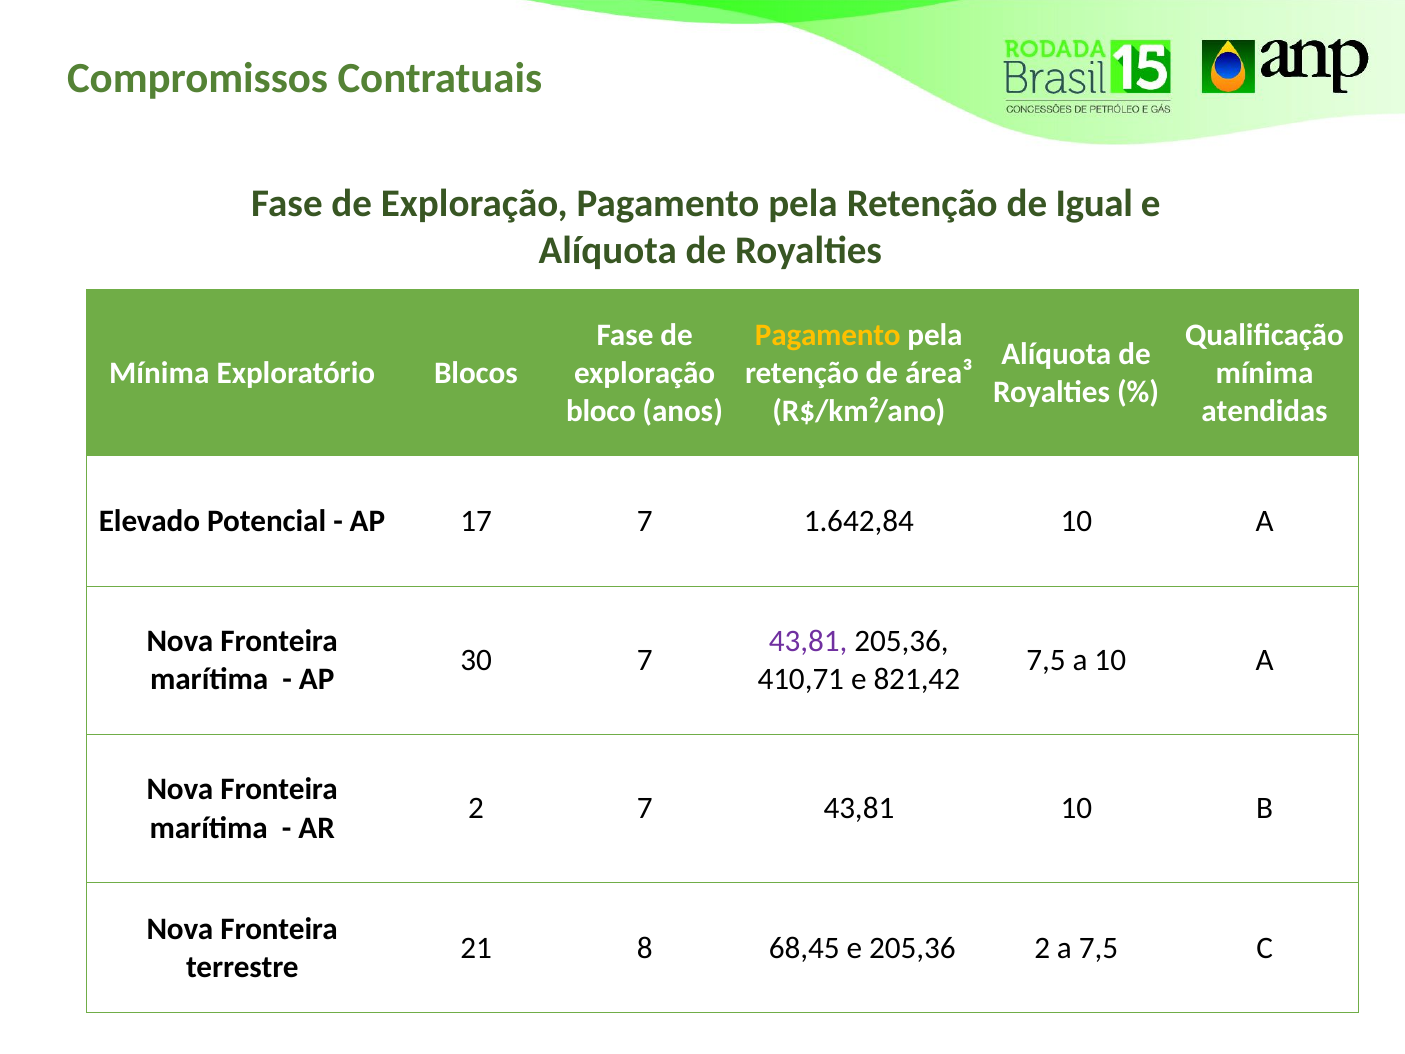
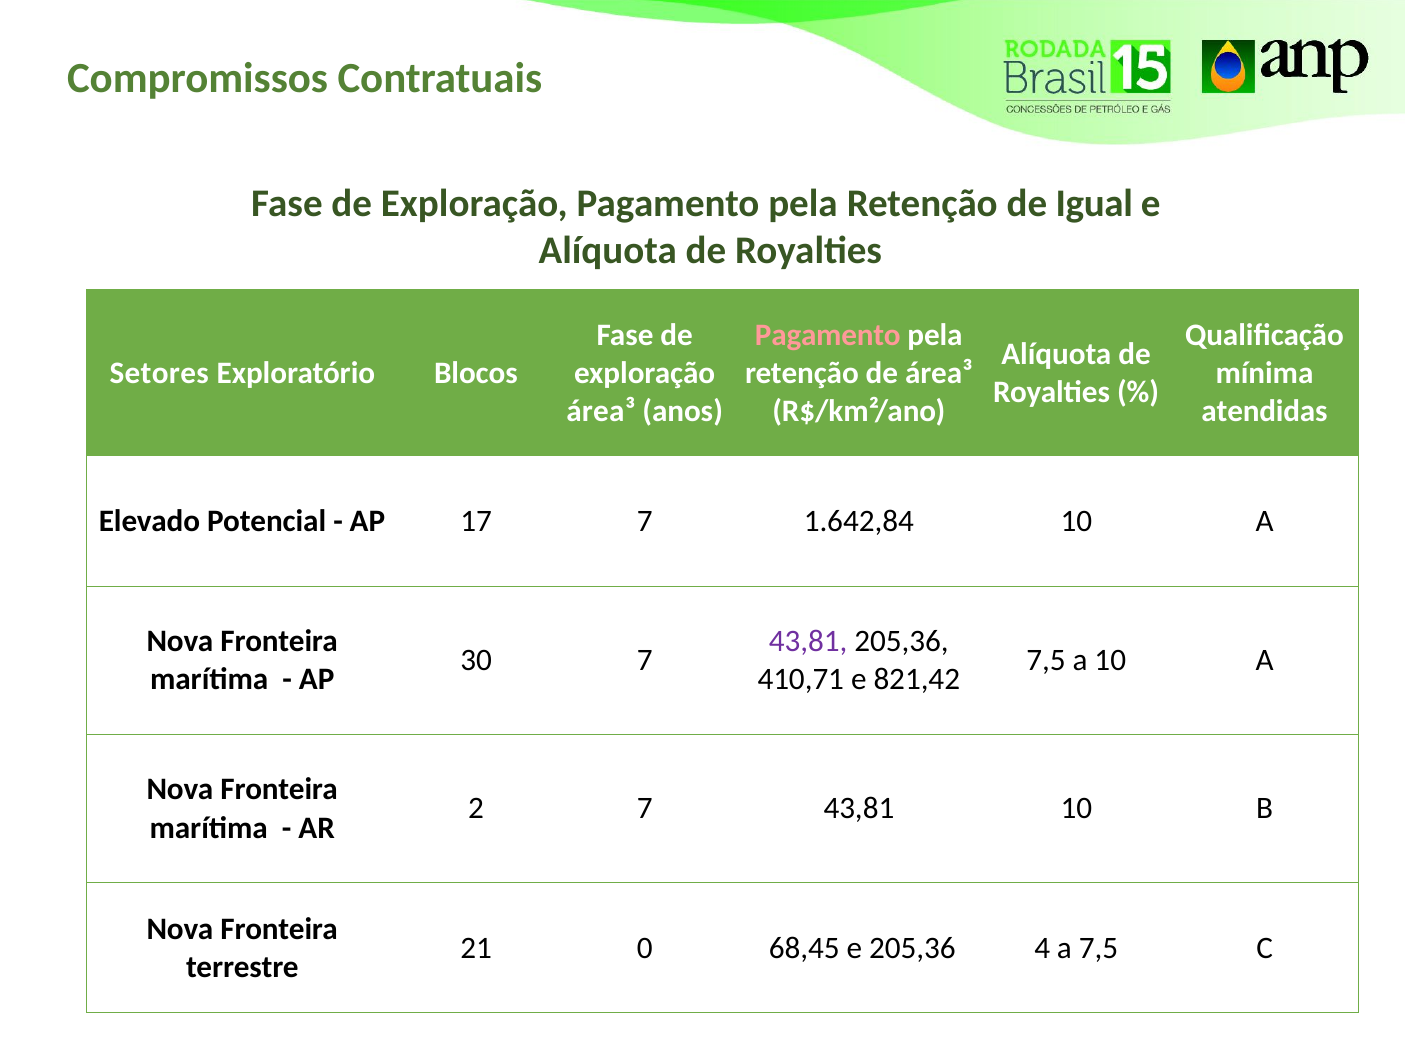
Pagamento at (828, 335) colour: yellow -> pink
Mínima at (159, 373): Mínima -> Setores
bloco at (601, 411): bloco -> área³
8: 8 -> 0
205,36 2: 2 -> 4
